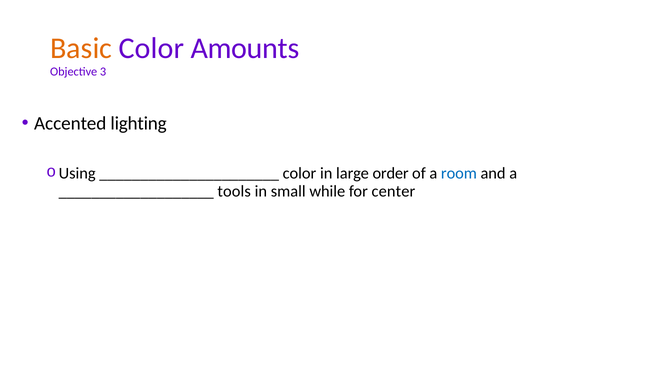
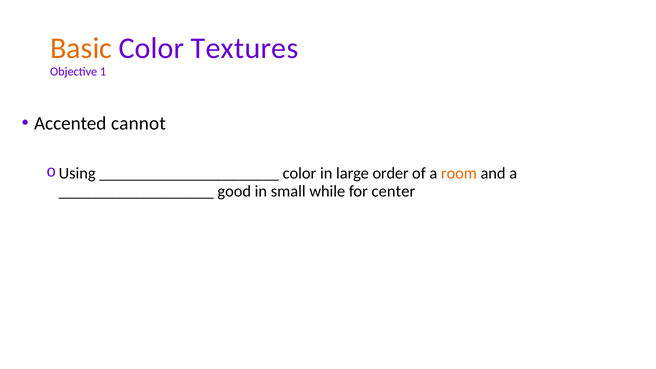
Amounts: Amounts -> Textures
3: 3 -> 1
lighting: lighting -> cannot
room colour: blue -> orange
tools: tools -> good
